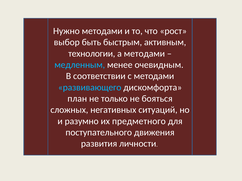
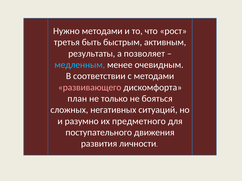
выбор: выбор -> третья
технологии: технологии -> результаты
а методами: методами -> позволяет
развивающего colour: light blue -> pink
